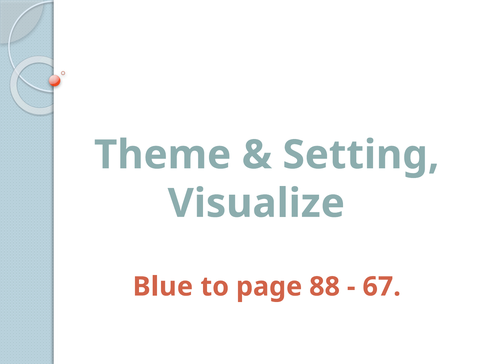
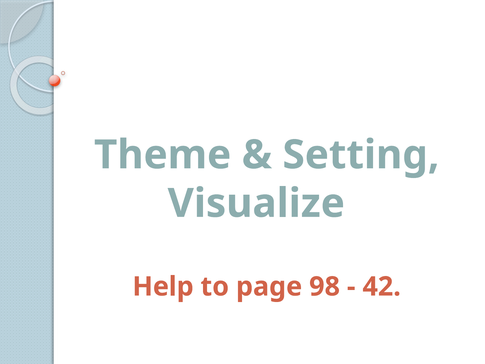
Blue: Blue -> Help
88: 88 -> 98
67: 67 -> 42
